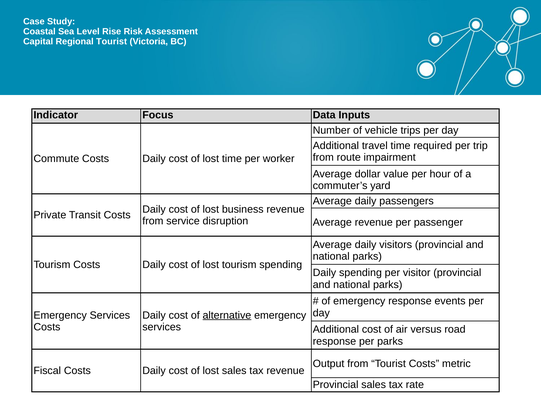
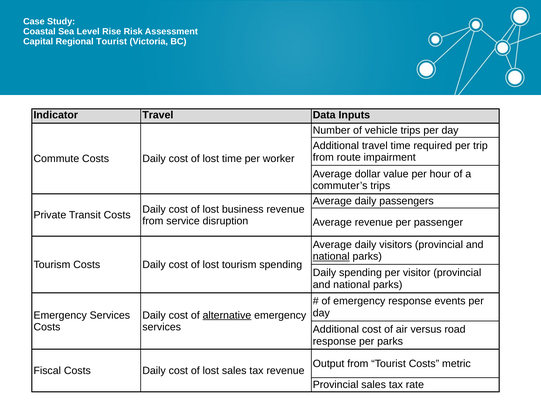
Indicator Focus: Focus -> Travel
commuter’s yard: yard -> trips
national at (331, 256) underline: none -> present
